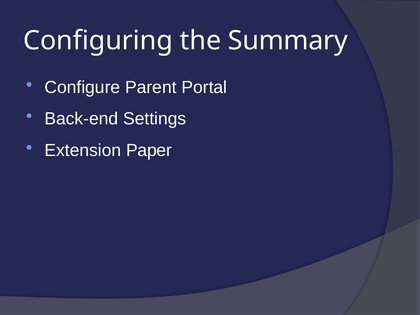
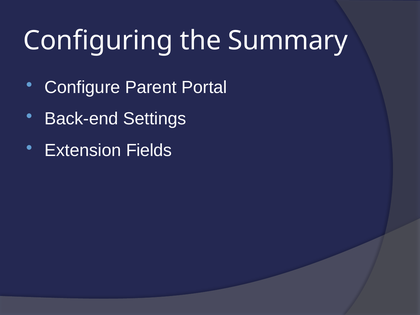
Paper: Paper -> Fields
